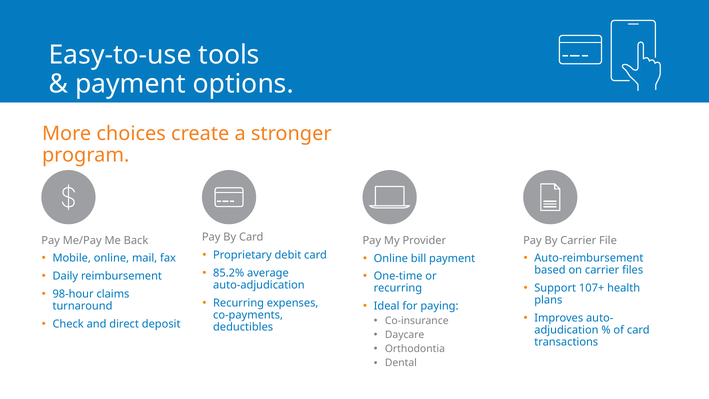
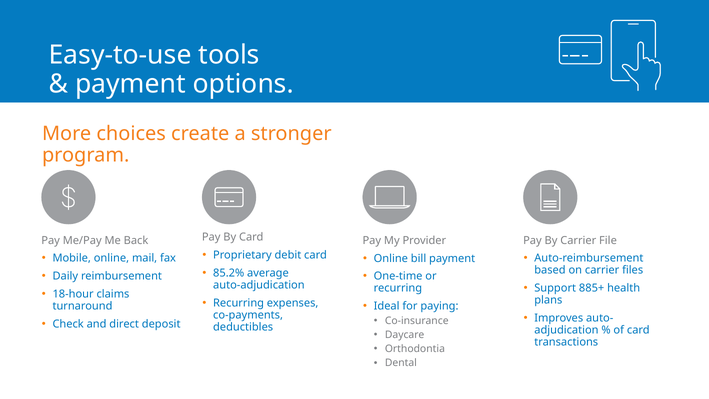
107+: 107+ -> 885+
98-hour: 98-hour -> 18-hour
